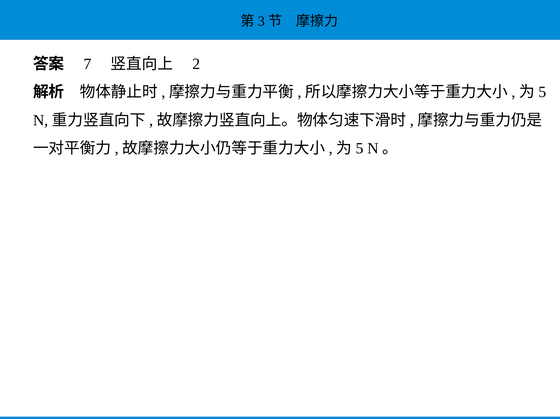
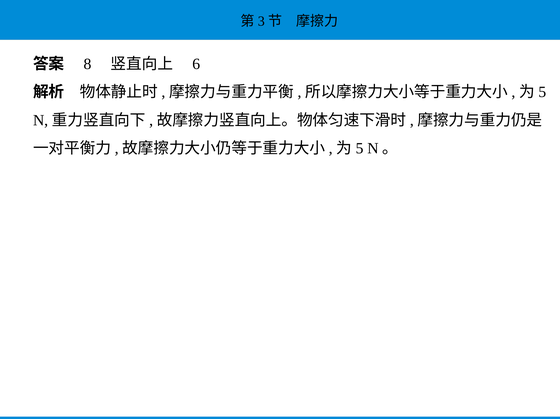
7: 7 -> 8
2: 2 -> 6
